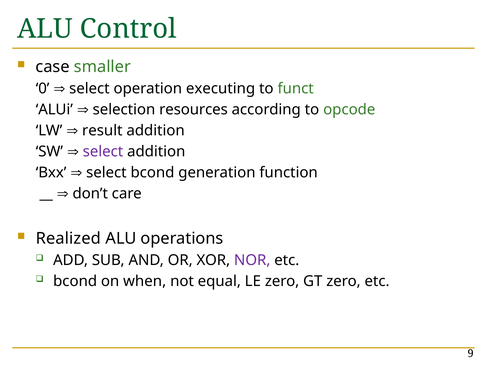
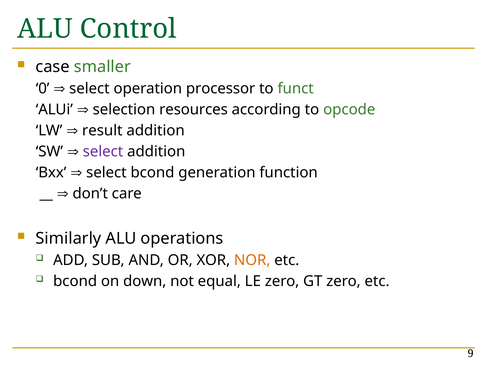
executing: executing -> processor
Realized: Realized -> Similarly
NOR colour: purple -> orange
when: when -> down
